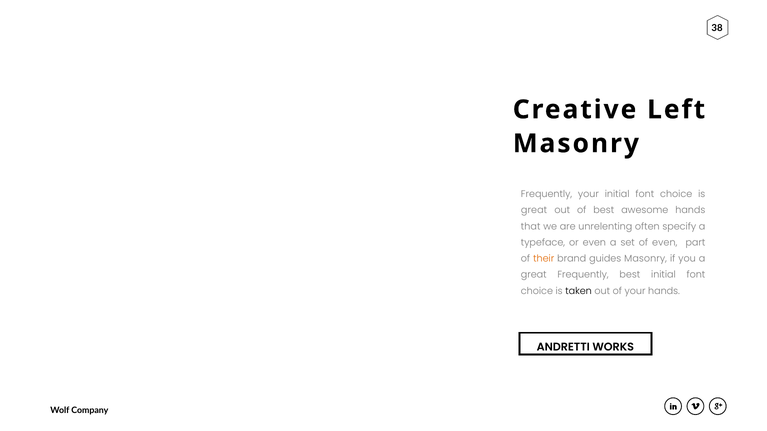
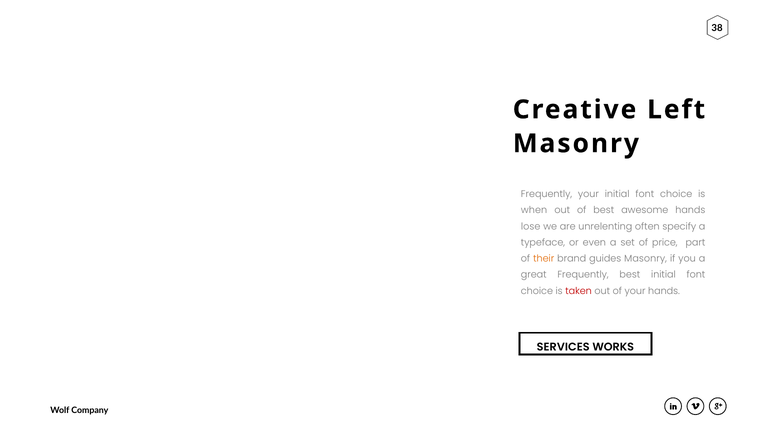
great at (534, 211): great -> when
that: that -> lose
of even: even -> price
taken colour: black -> red
ANDRETTI: ANDRETTI -> SERVICES
